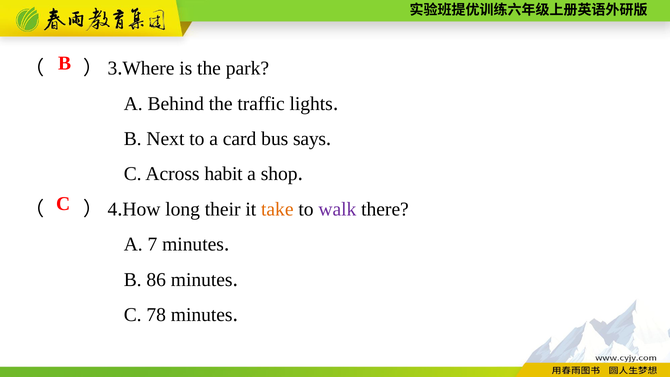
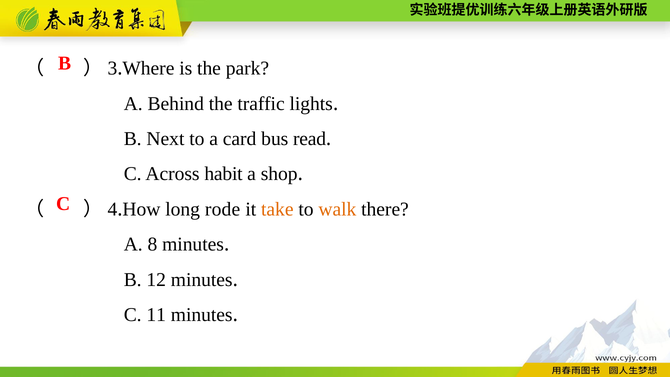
says: says -> read
their: their -> rode
walk colour: purple -> orange
7: 7 -> 8
86: 86 -> 12
78: 78 -> 11
